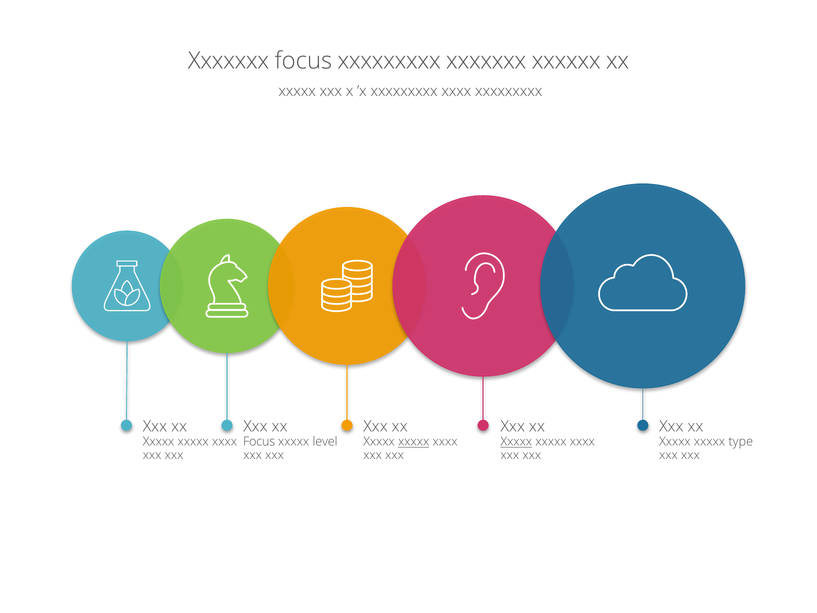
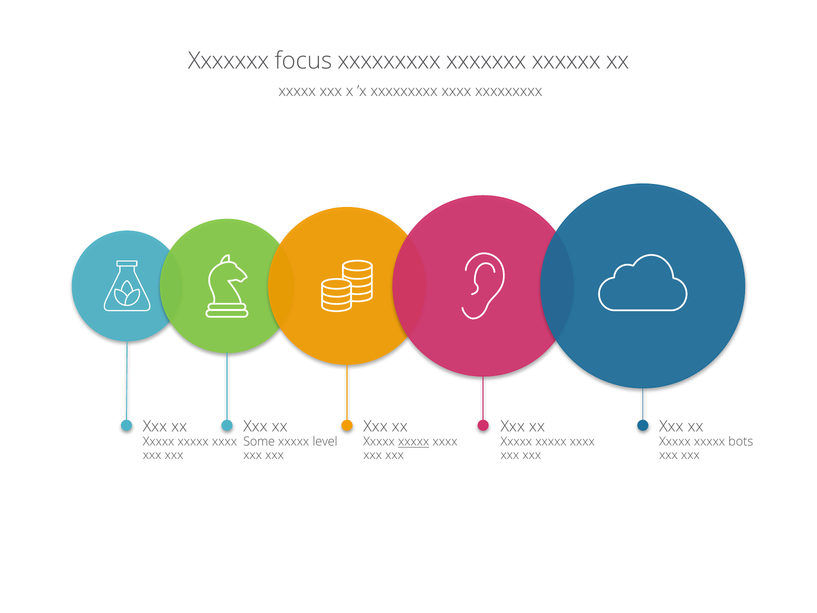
Focus at (259, 442): Focus -> Some
Xxxxx at (516, 442) underline: present -> none
type: type -> bots
